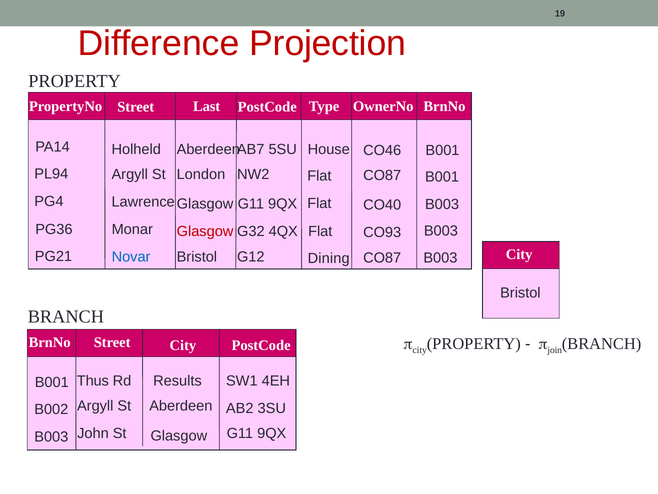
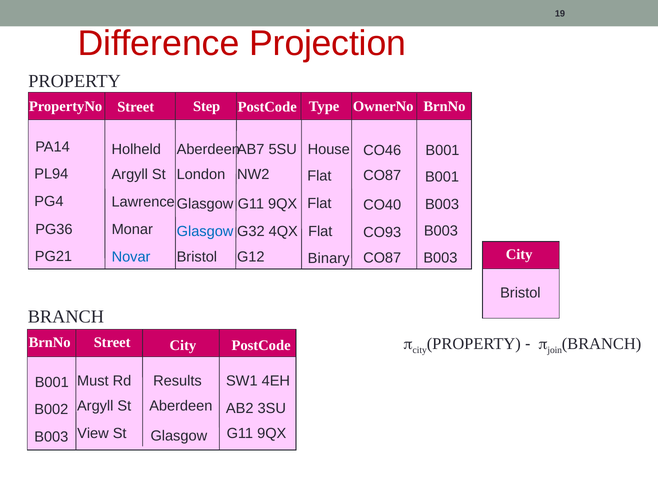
Last: Last -> Step
Glasgow at (205, 231) colour: red -> blue
Dining: Dining -> Binary
Thus: Thus -> Must
John: John -> View
